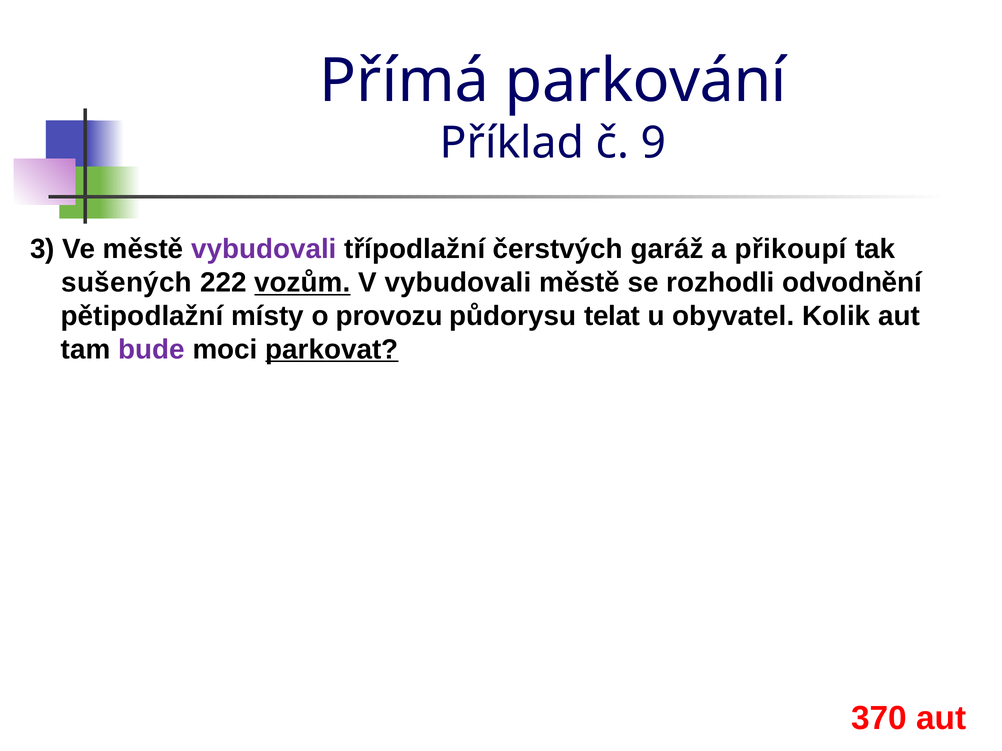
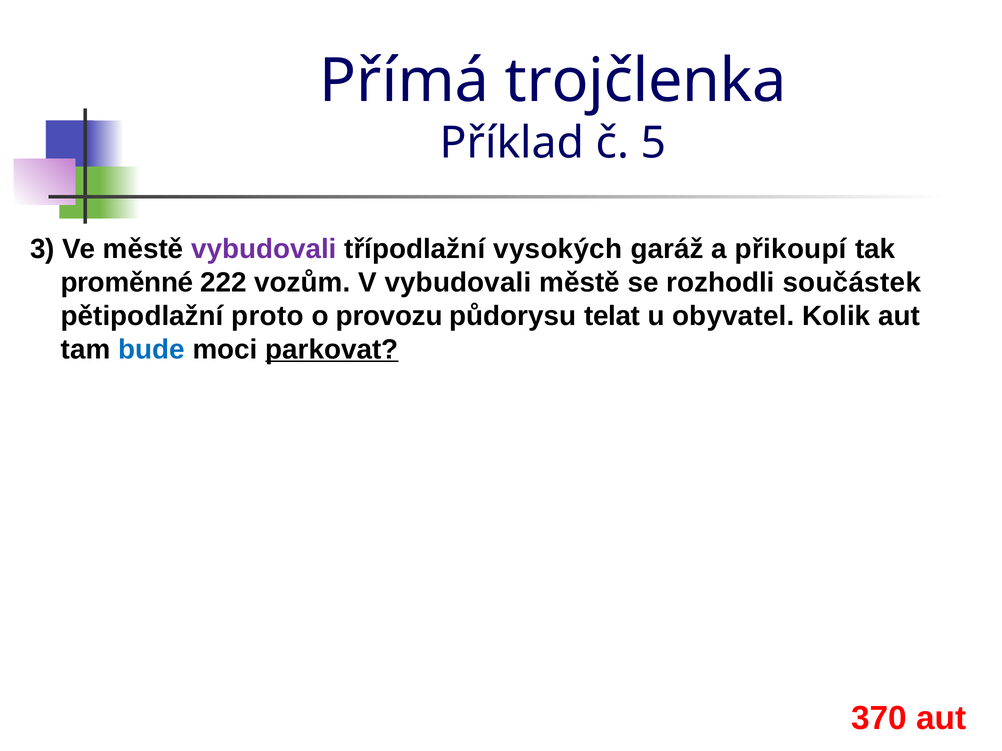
parkování: parkování -> trojčlenka
9: 9 -> 5
čerstvých: čerstvých -> vysokých
sušených: sušených -> proměnné
vozům underline: present -> none
odvodnění: odvodnění -> součástek
místy: místy -> proto
bude colour: purple -> blue
